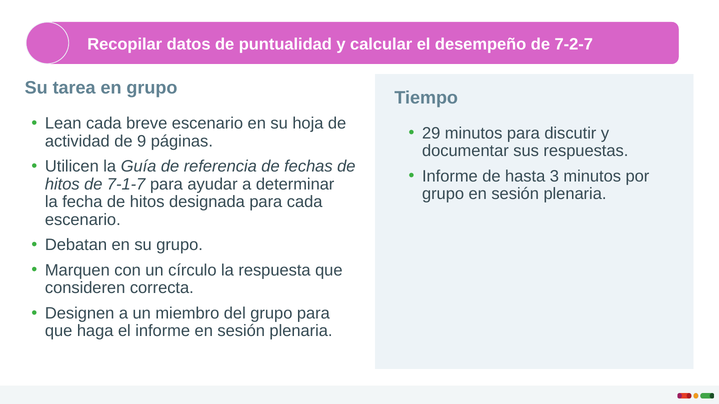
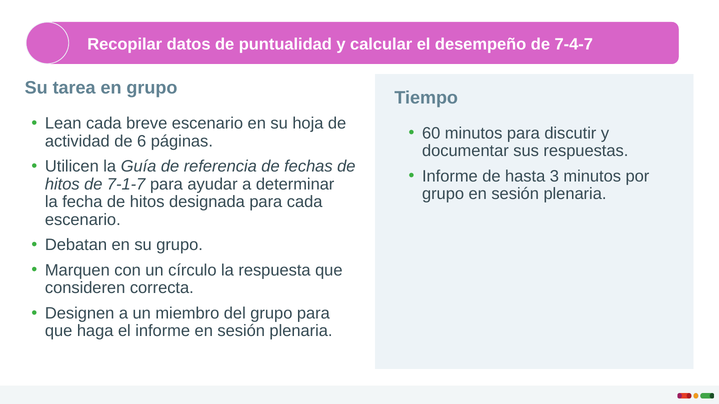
7-2-7: 7-2-7 -> 7-4-7
29: 29 -> 60
9: 9 -> 6
